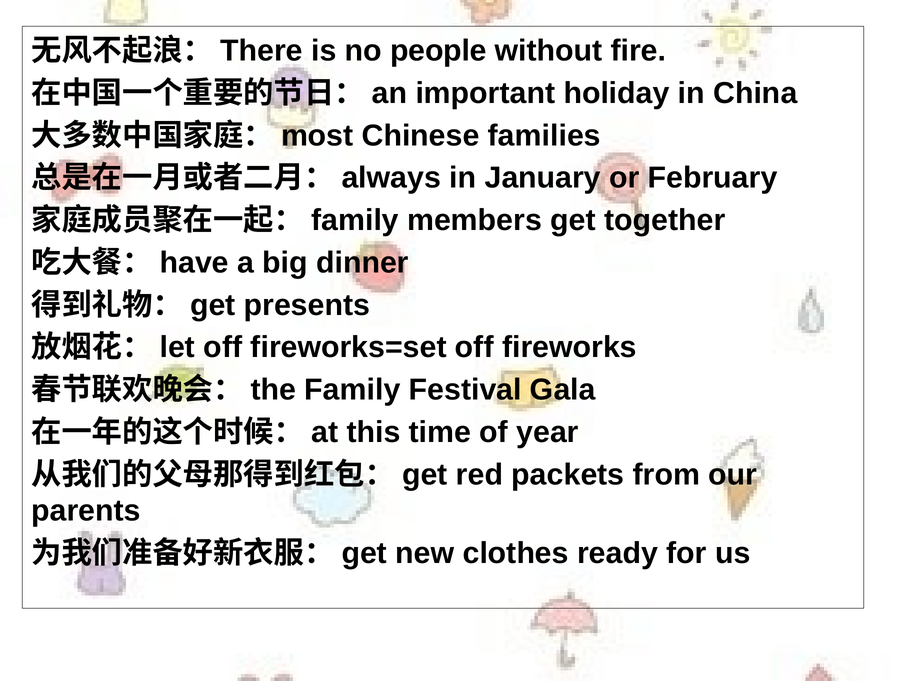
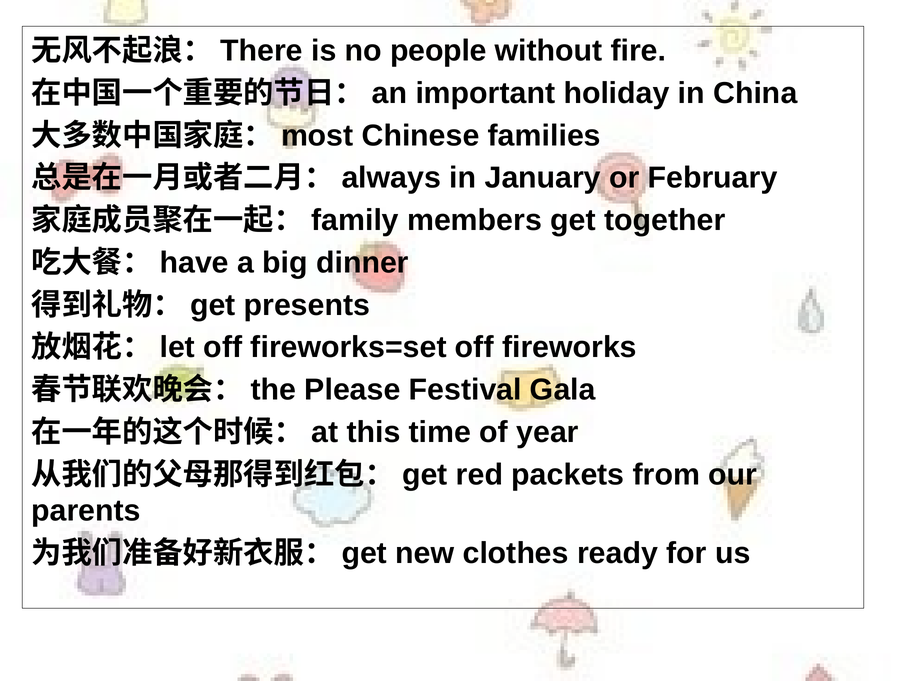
Family: Family -> Please
